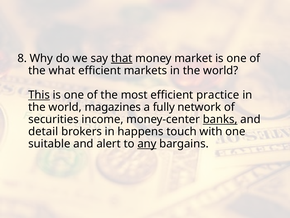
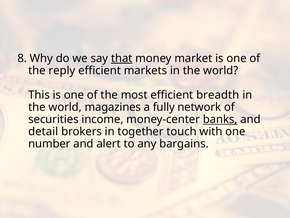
what: what -> reply
This underline: present -> none
practice: practice -> breadth
happens: happens -> together
suitable: suitable -> number
any underline: present -> none
